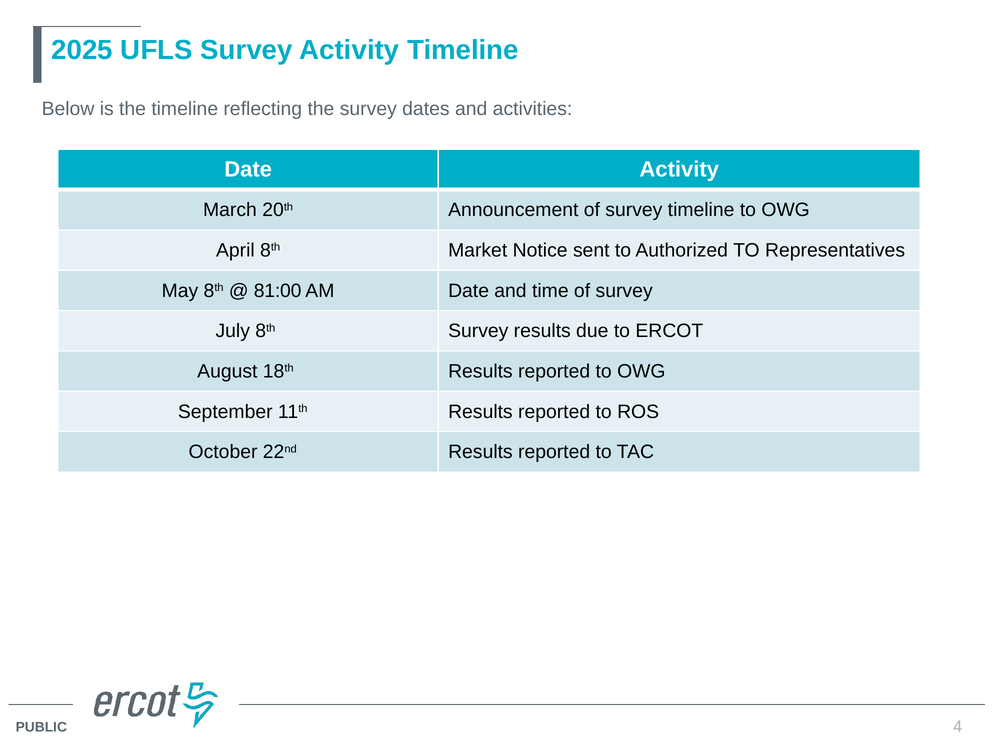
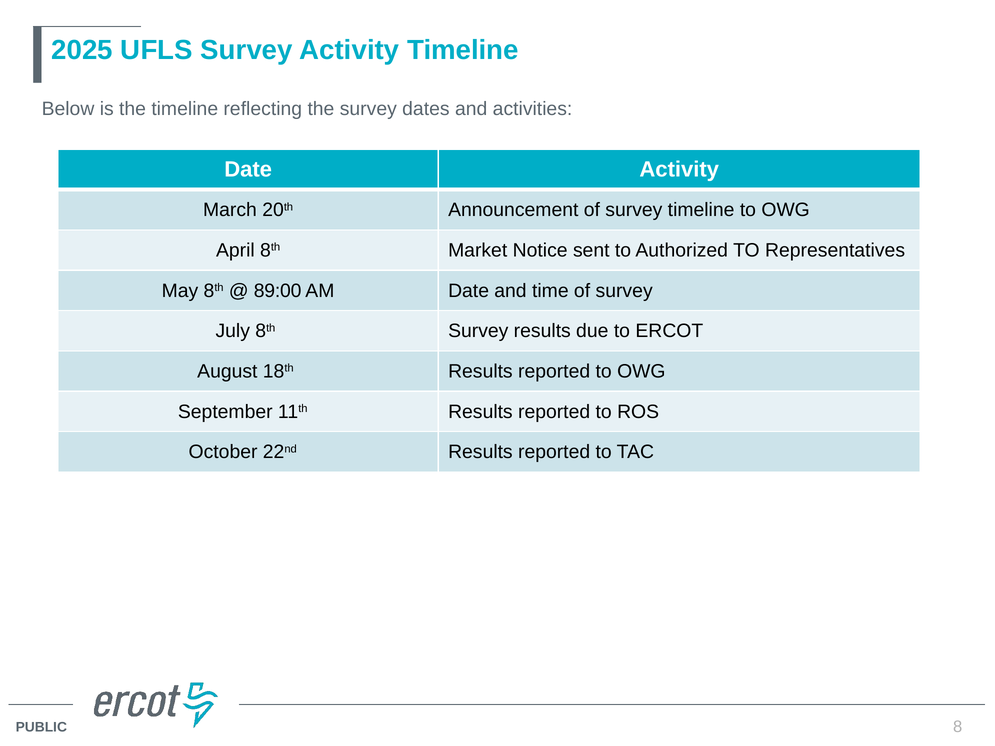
81:00: 81:00 -> 89:00
4: 4 -> 8
